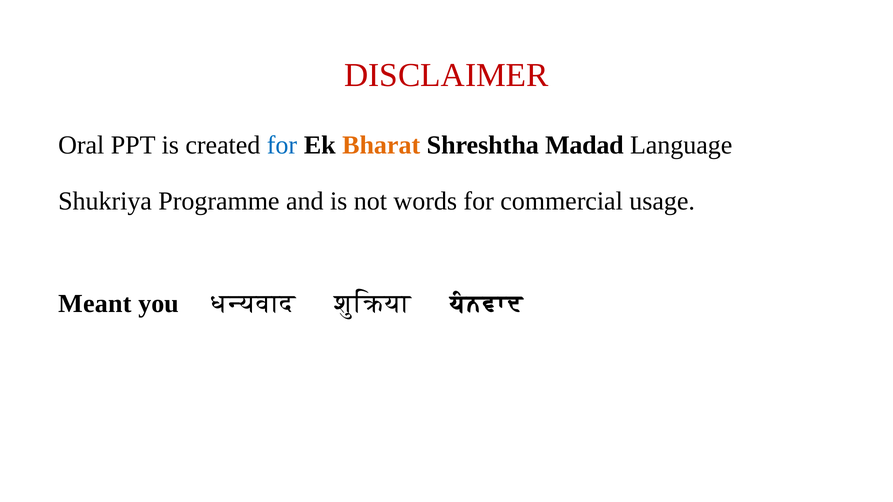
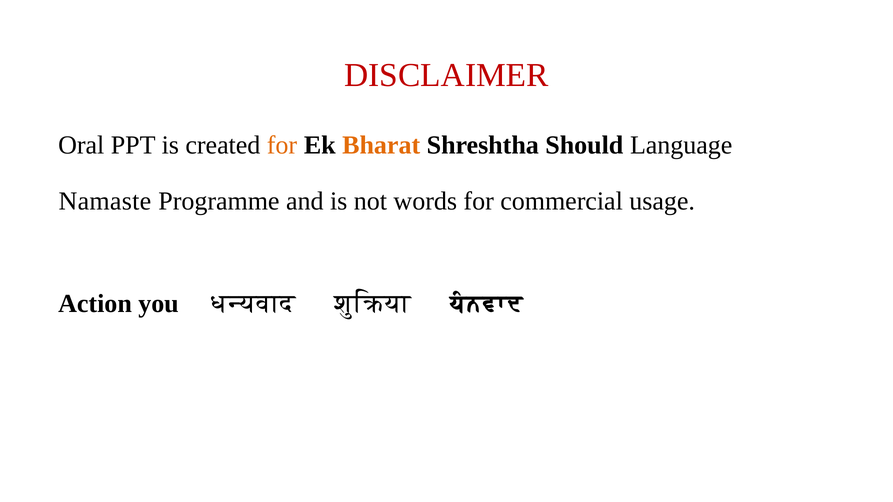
for at (282, 145) colour: blue -> orange
Madad: Madad -> Should
Shukriya: Shukriya -> Namaste
Meant: Meant -> Action
